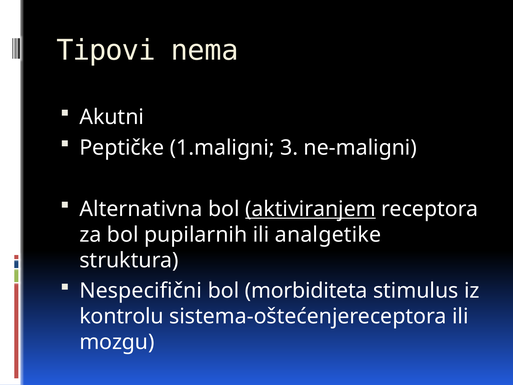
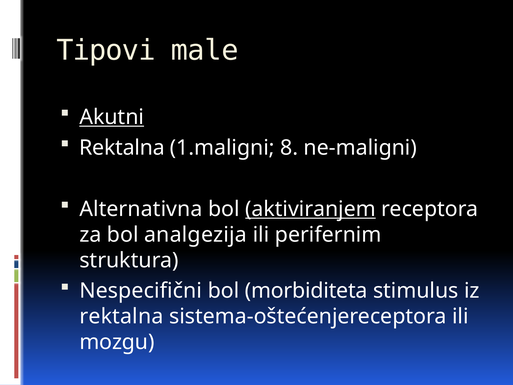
nema: nema -> male
Akutni underline: none -> present
Peptičke at (122, 148): Peptičke -> Rektalna
3: 3 -> 8
pupilarnih: pupilarnih -> analgezija
analgetike: analgetike -> perifernim
kontrolu at (122, 316): kontrolu -> rektalna
